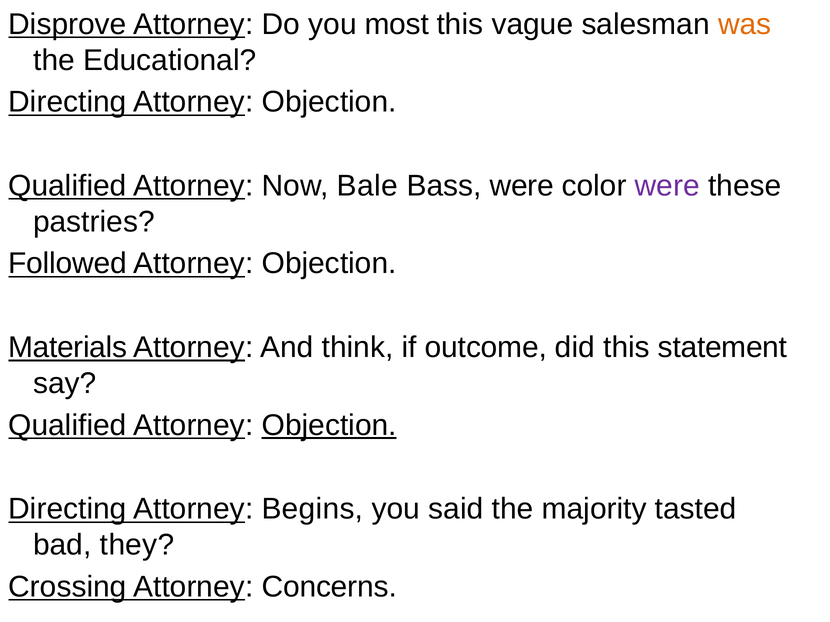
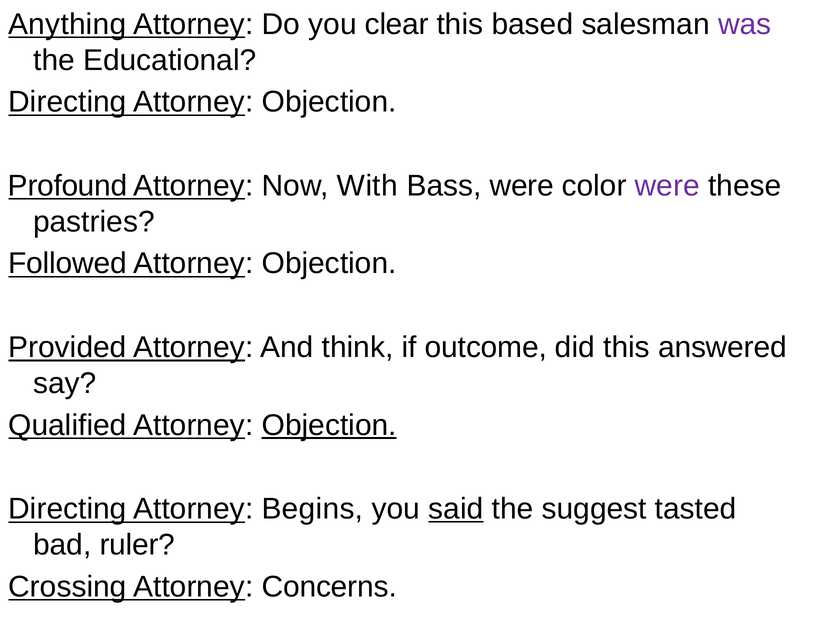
Disprove: Disprove -> Anything
most: most -> clear
vague: vague -> based
was colour: orange -> purple
Qualified at (67, 186): Qualified -> Profound
Bale: Bale -> With
Materials: Materials -> Provided
statement: statement -> answered
said underline: none -> present
majority: majority -> suggest
they: they -> ruler
